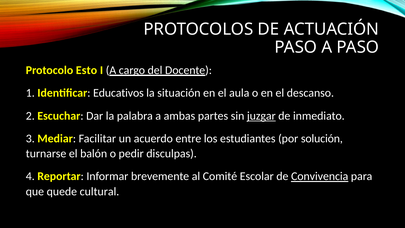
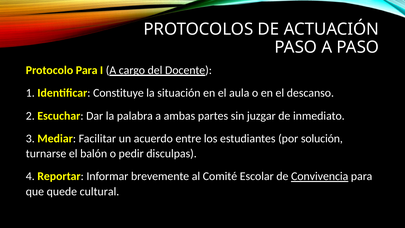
Protocolo Esto: Esto -> Para
Educativos: Educativos -> Constituye
juzgar underline: present -> none
